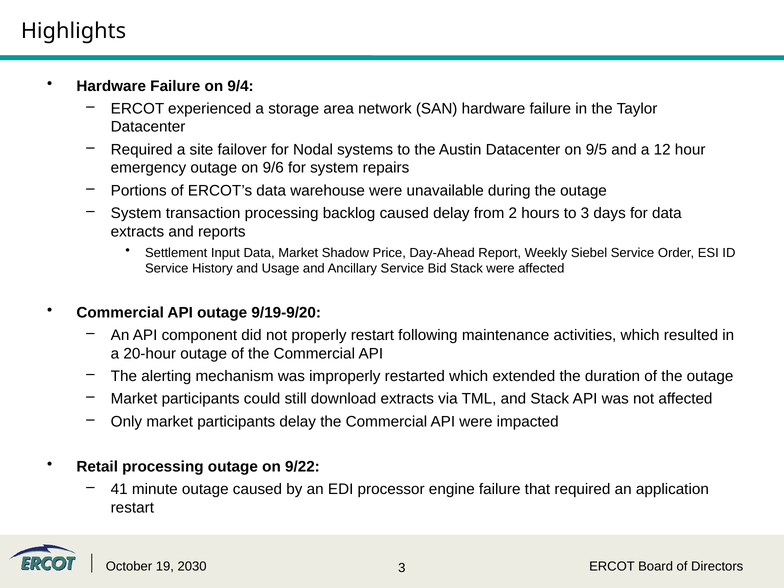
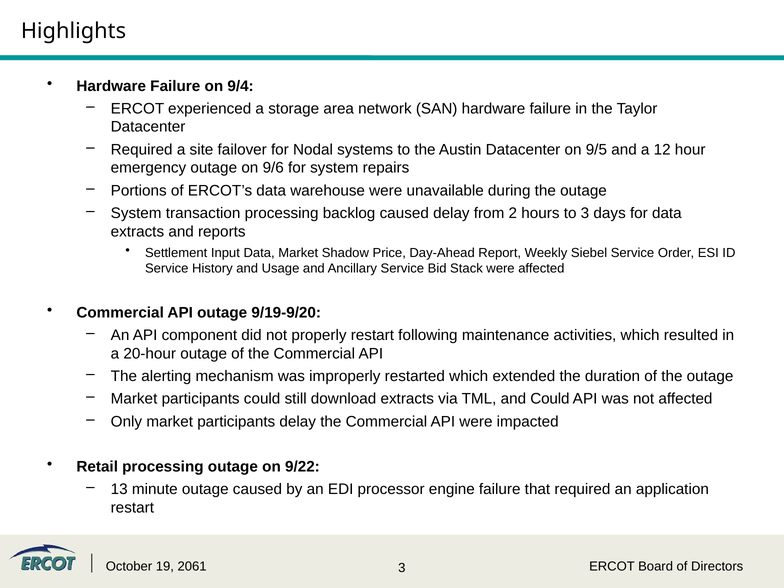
and Stack: Stack -> Could
41: 41 -> 13
2030: 2030 -> 2061
